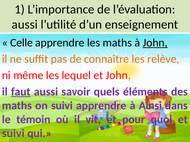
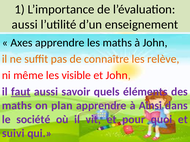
Celle: Celle -> Axes
John at (155, 43) underline: present -> none
lequel: lequel -> visible
on suivi: suivi -> plan
témoin: témoin -> société
